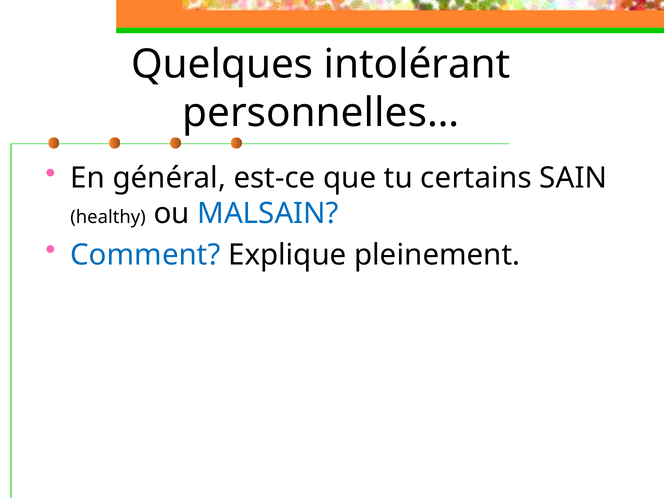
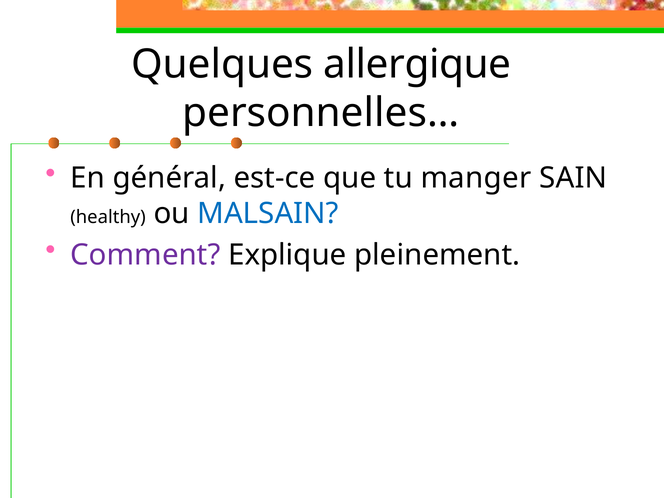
intolérant: intolérant -> allergique
certains: certains -> manger
Comment colour: blue -> purple
